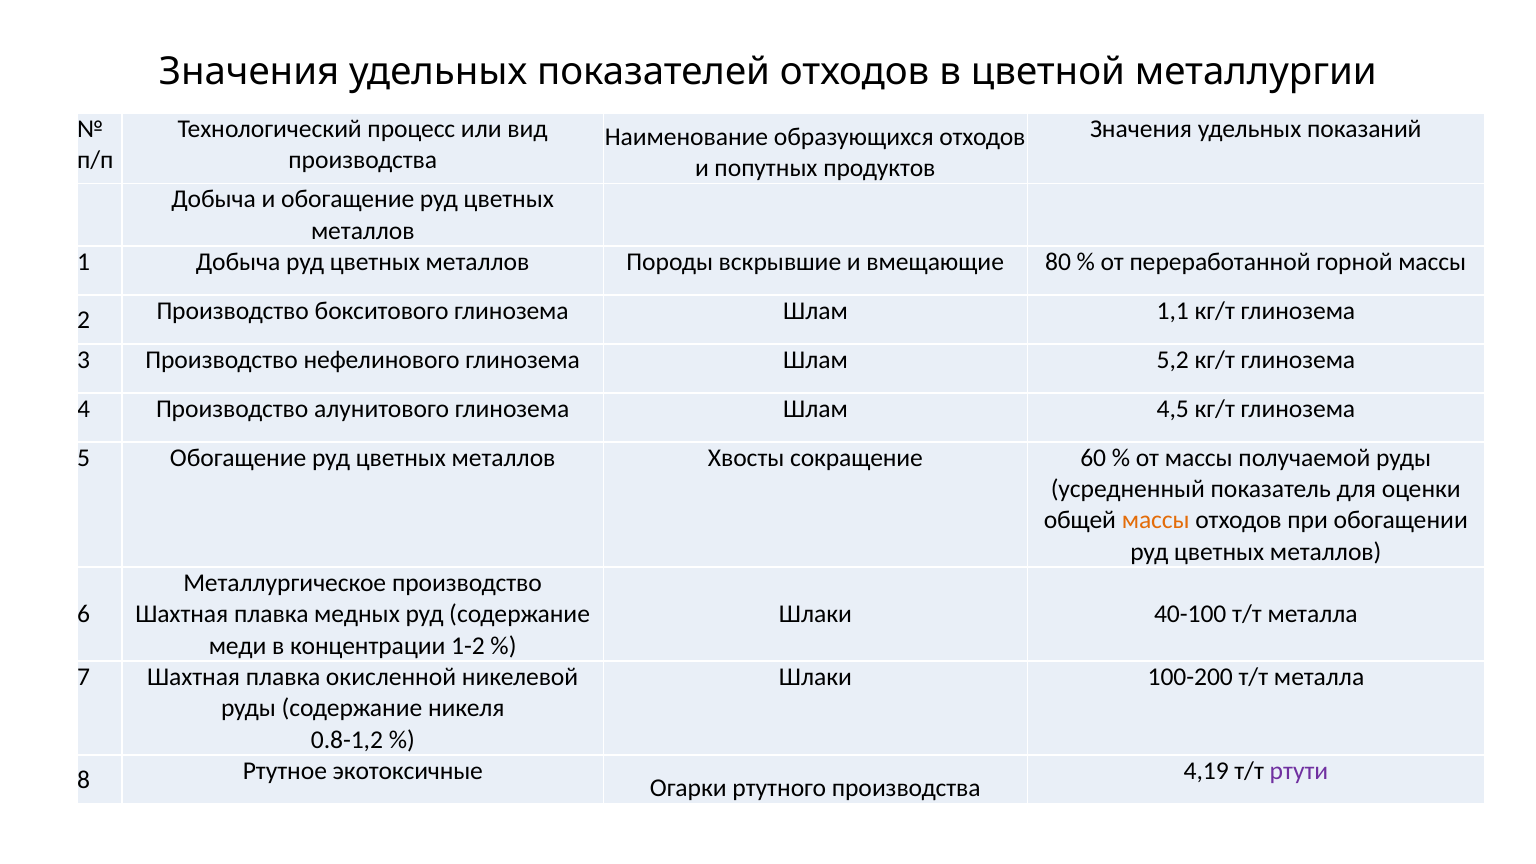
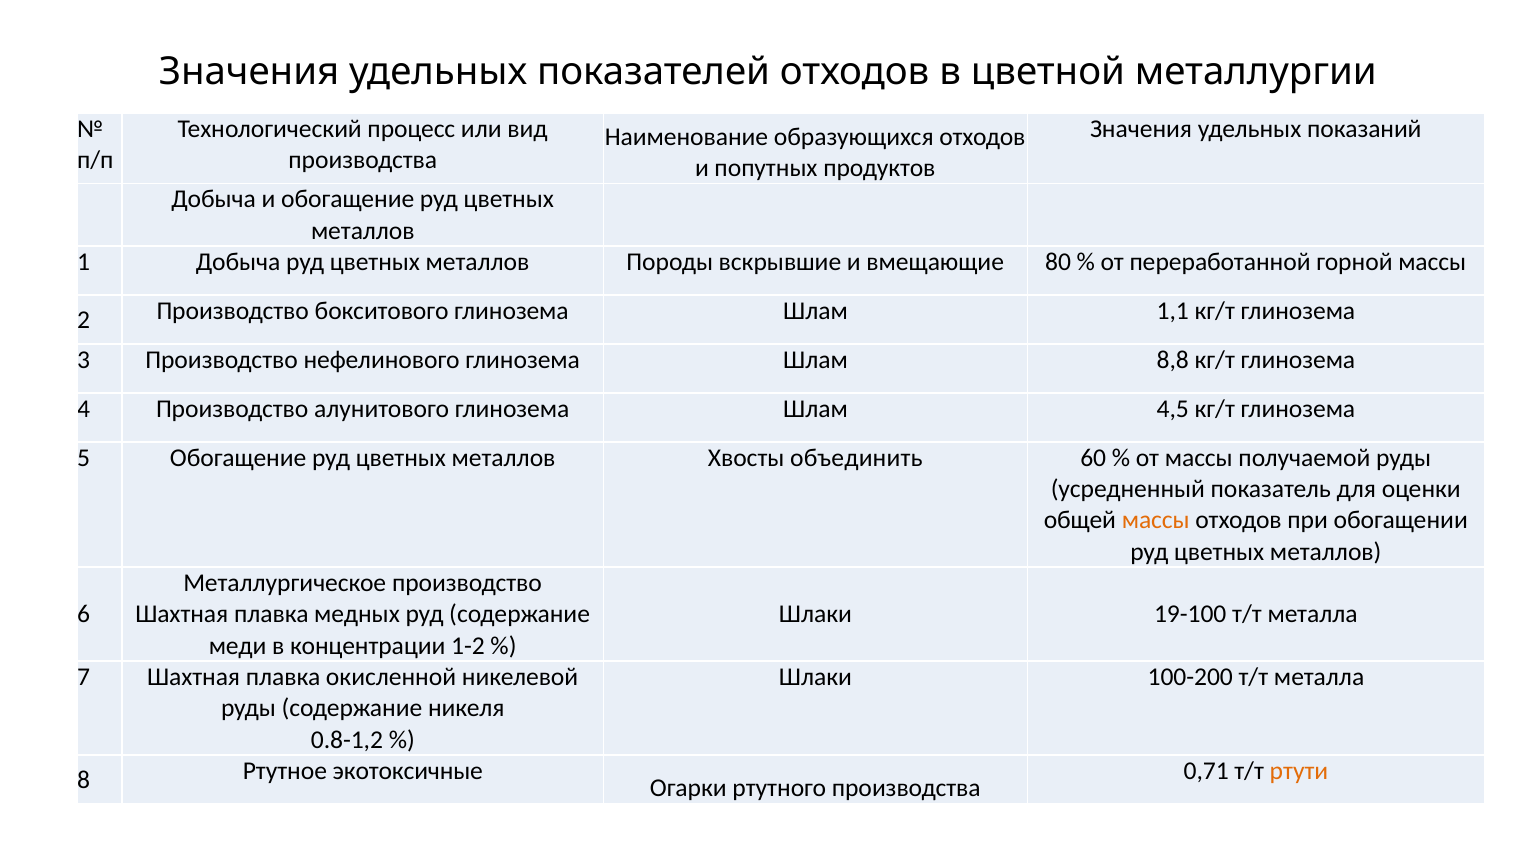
5,2: 5,2 -> 8,8
сокращение: сокращение -> объединить
40-100: 40-100 -> 19-100
4,19: 4,19 -> 0,71
ртути colour: purple -> orange
